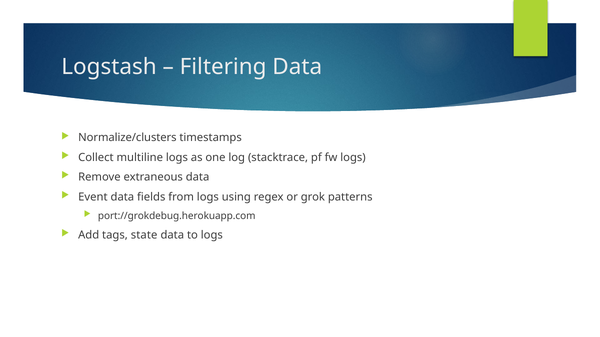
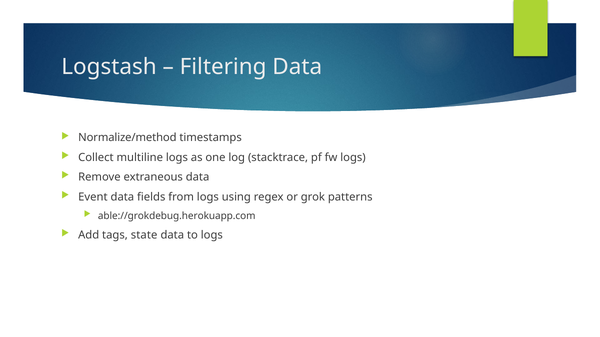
Normalize/clusters: Normalize/clusters -> Normalize/method
port://grokdebug.herokuapp.com: port://grokdebug.herokuapp.com -> able://grokdebug.herokuapp.com
